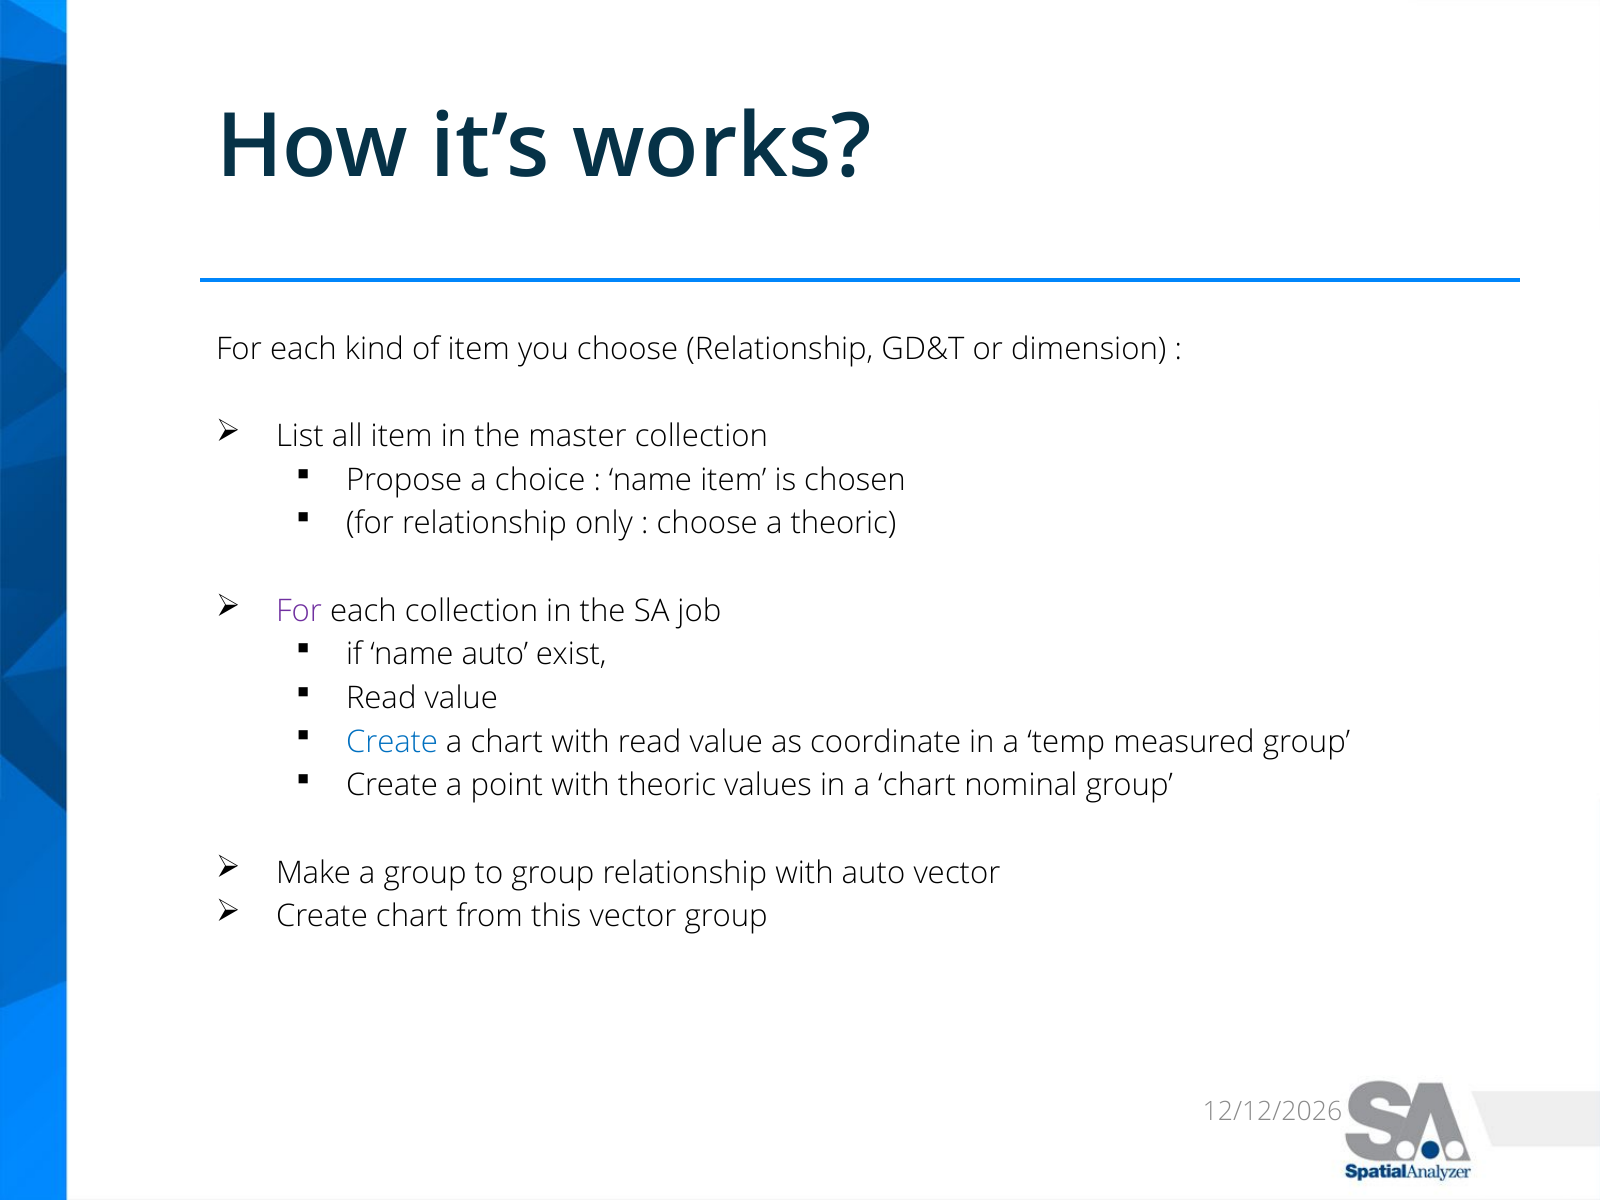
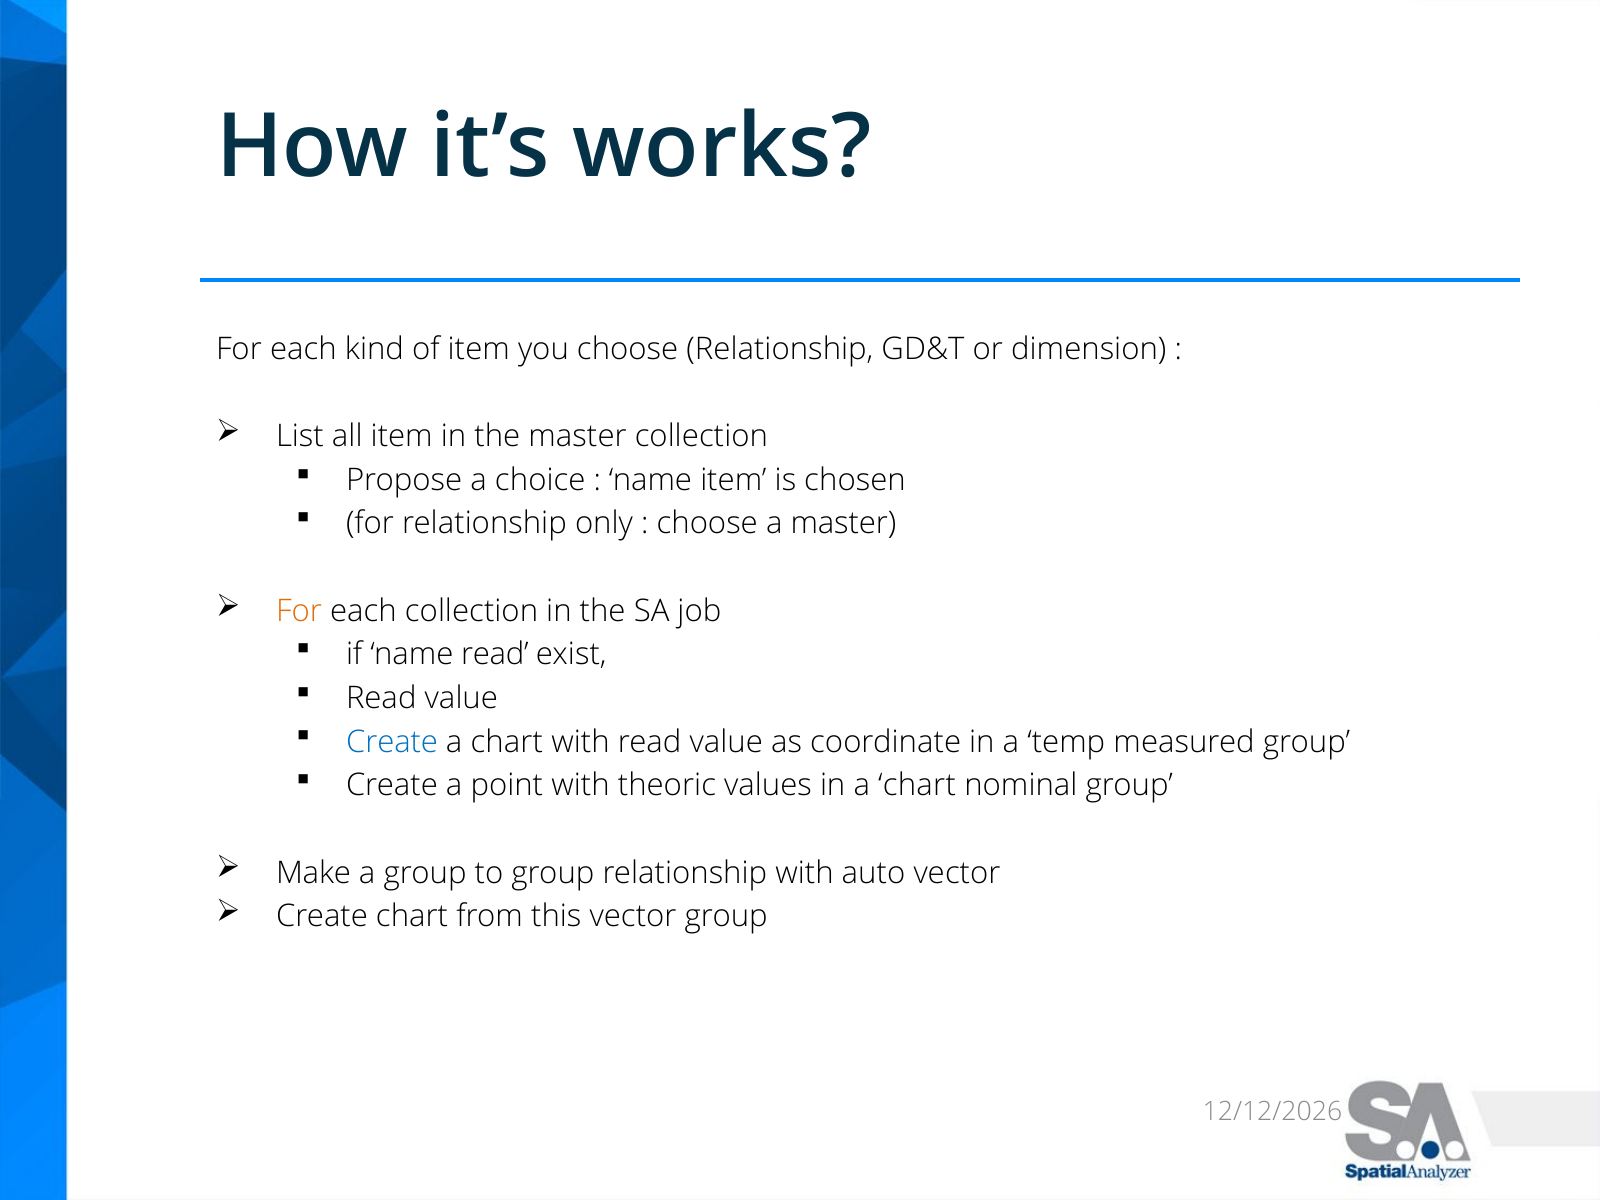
a theoric: theoric -> master
For at (299, 611) colour: purple -> orange
name auto: auto -> read
